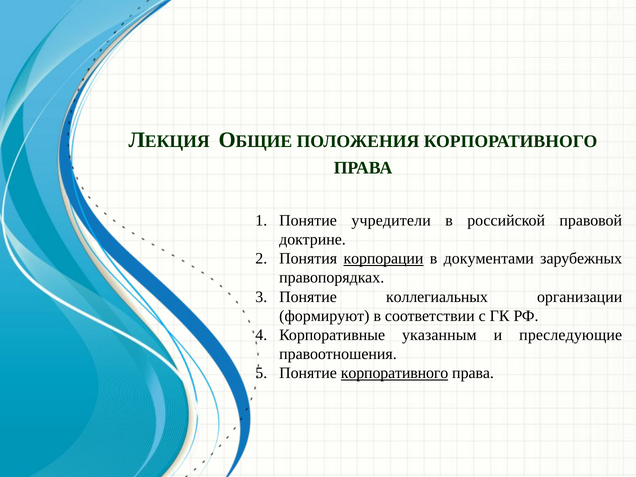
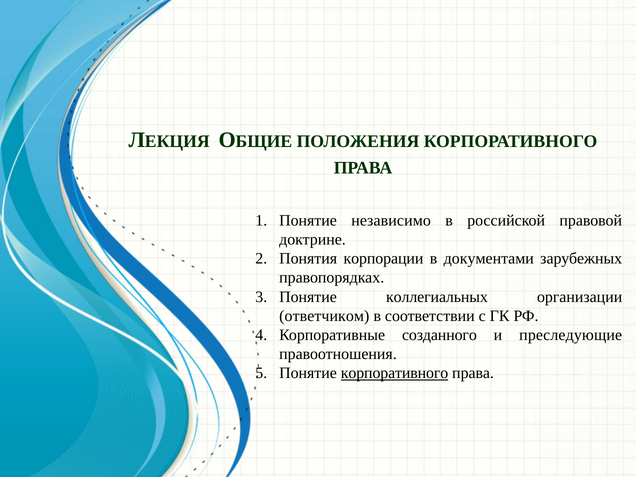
учредители: учредители -> независимо
корпорации underline: present -> none
формируют: формируют -> ответчиком
указанным: указанным -> созданного
